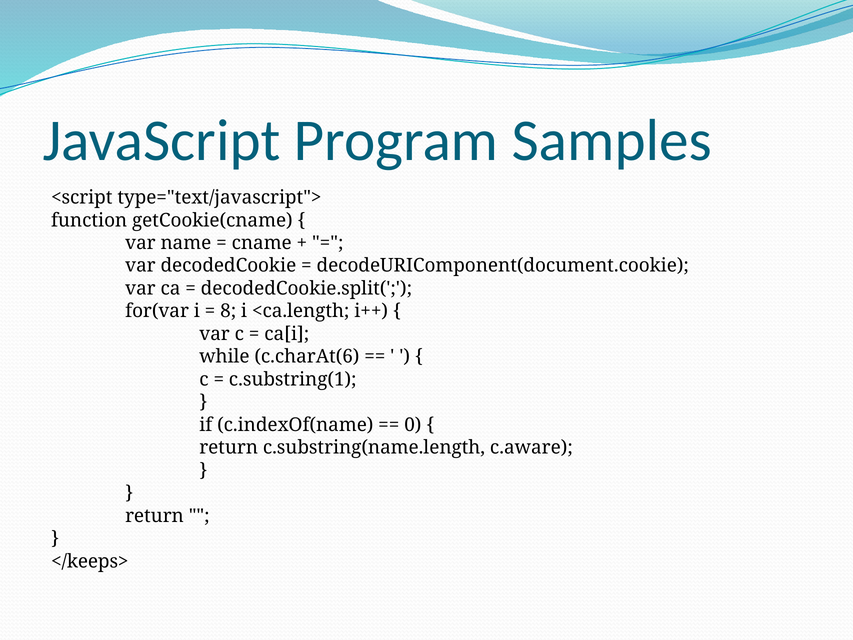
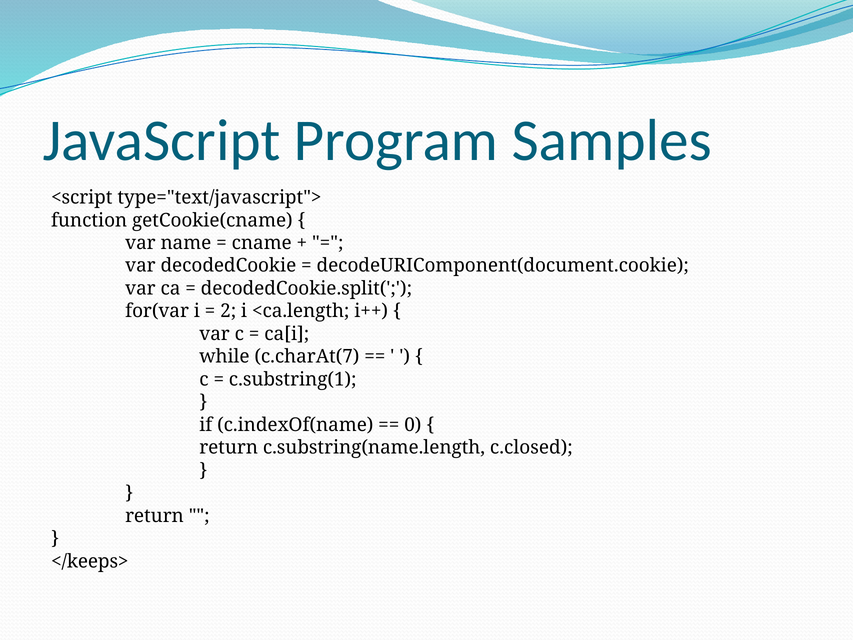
8: 8 -> 2
c.charAt(6: c.charAt(6 -> c.charAt(7
c.aware: c.aware -> c.closed
